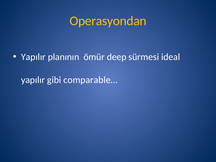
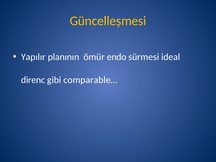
Operasyondan: Operasyondan -> Güncelleșmesi
deep: deep -> endo
yapılır at (33, 80): yapılır -> direnc
